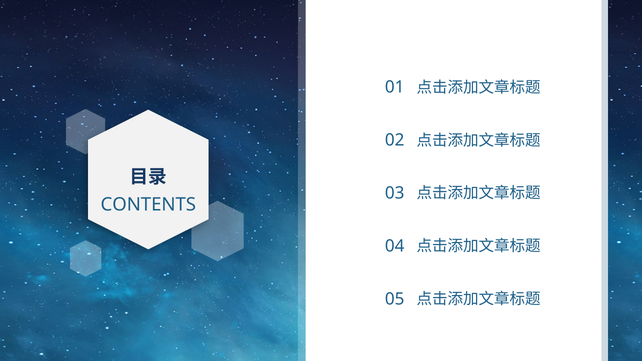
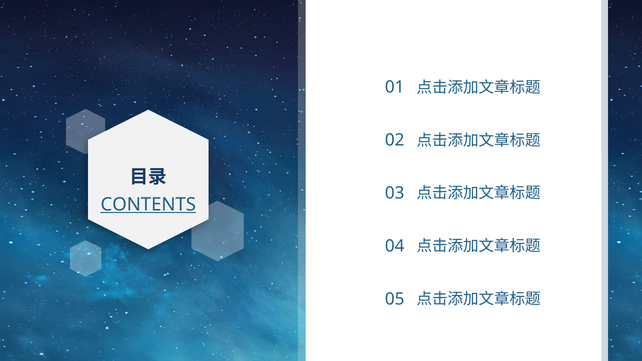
CONTENTS underline: none -> present
